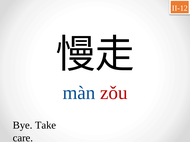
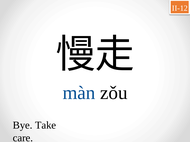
zǒu colour: red -> black
